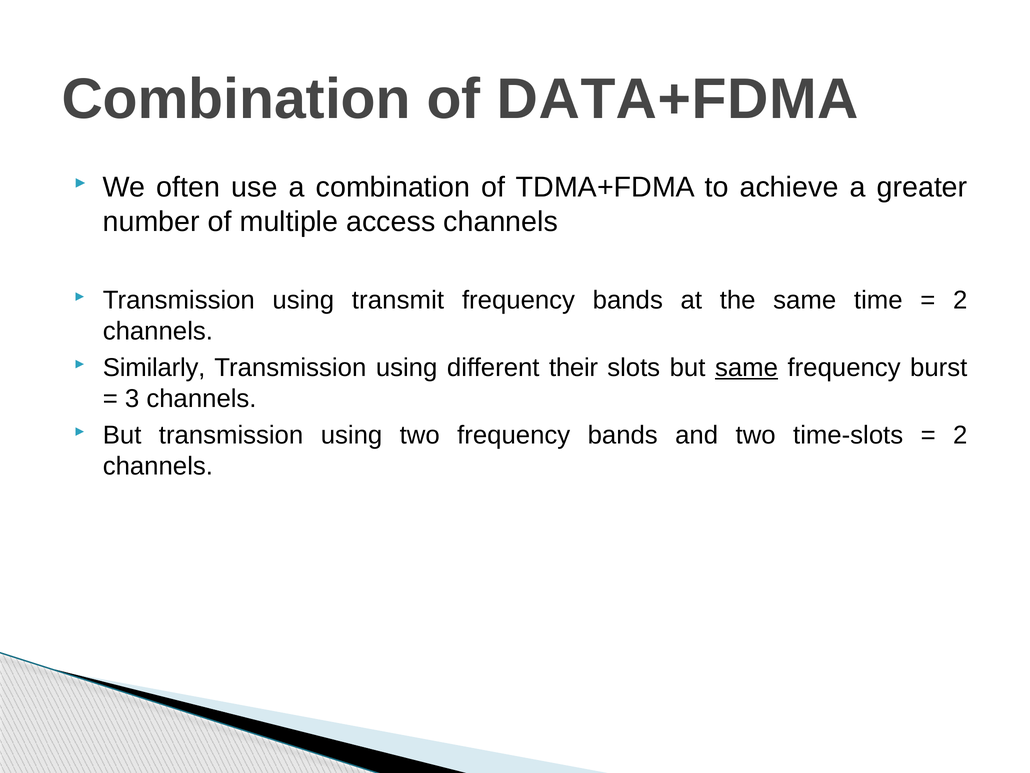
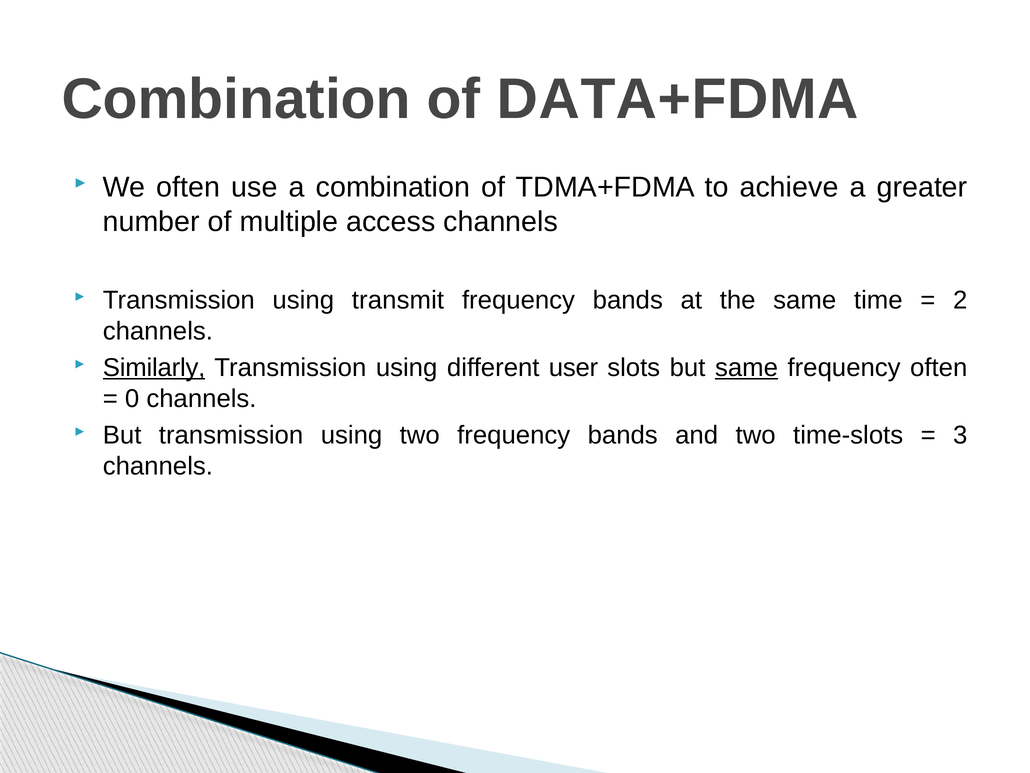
Similarly underline: none -> present
their: their -> user
frequency burst: burst -> often
3: 3 -> 0
2 at (960, 435): 2 -> 3
